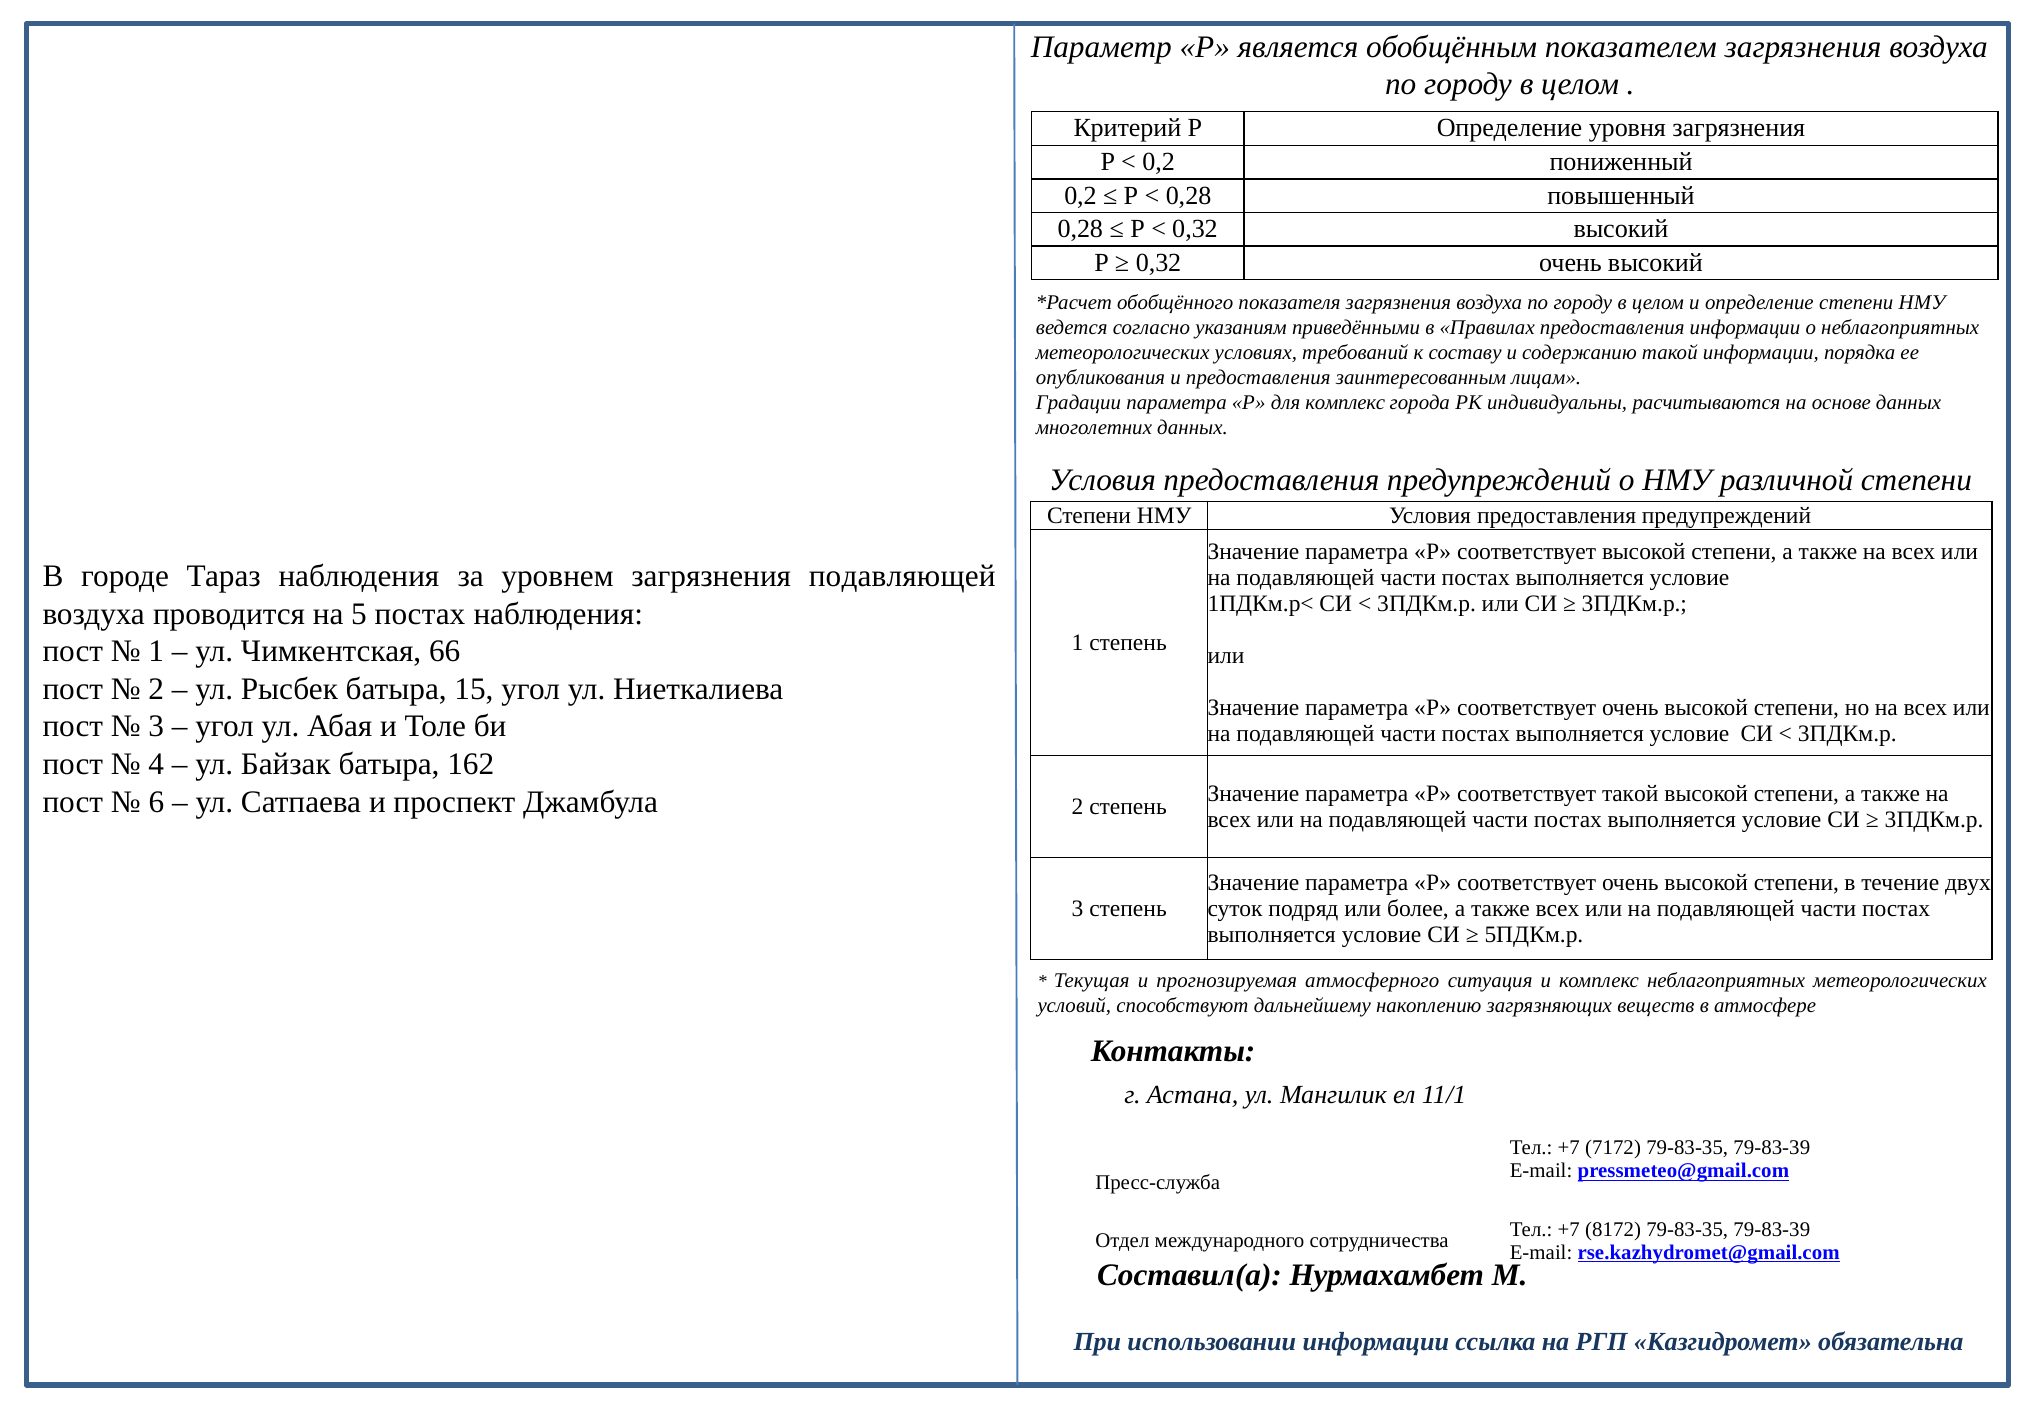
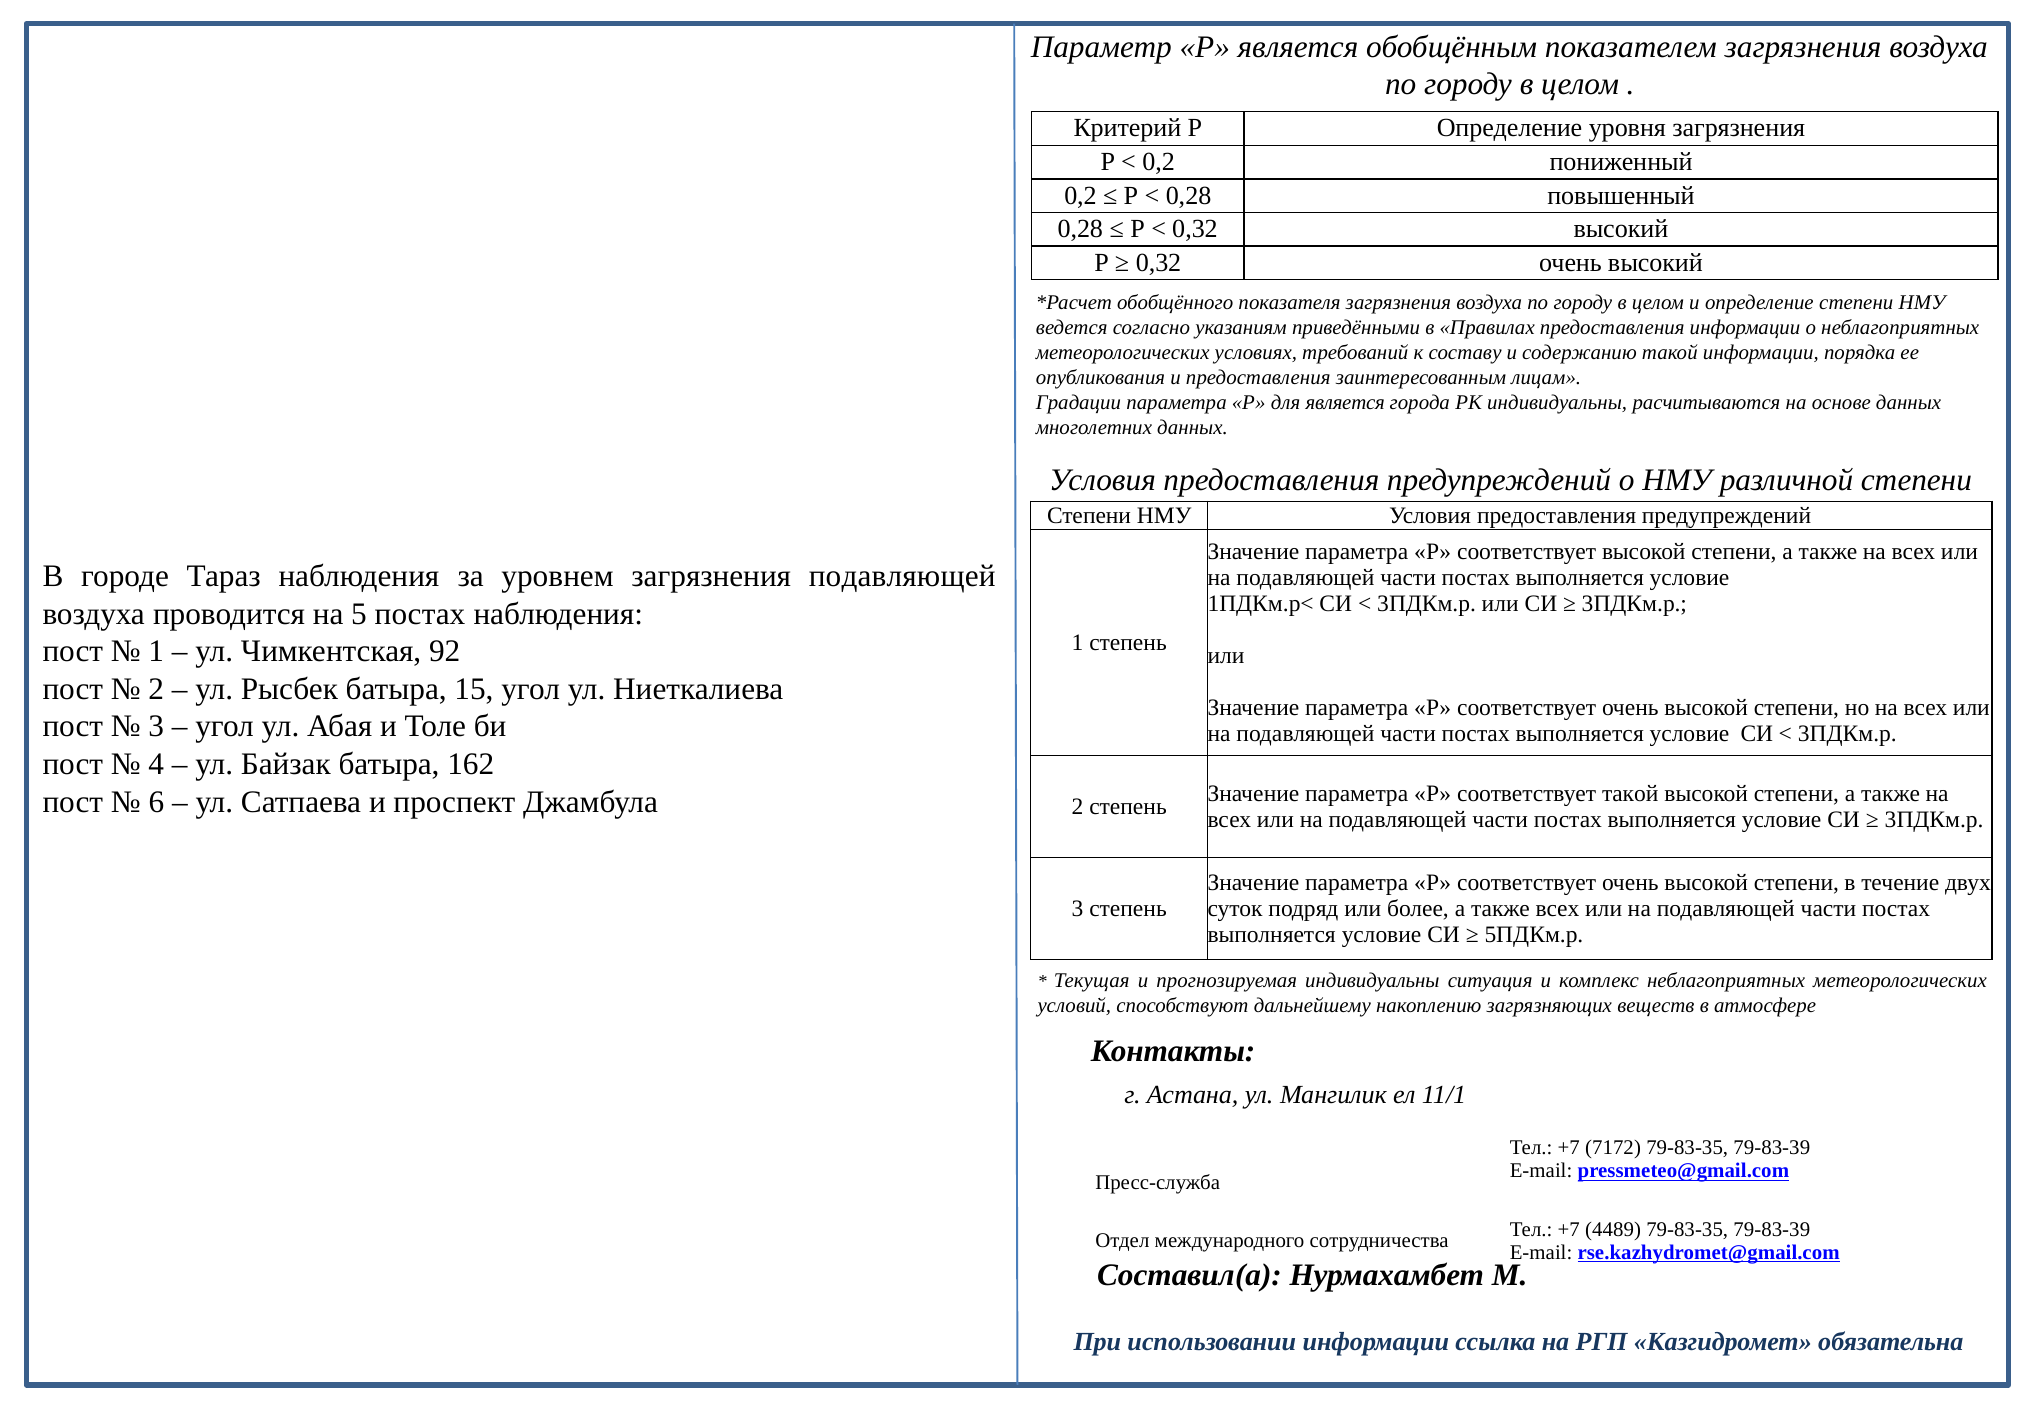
для комплекс: комплекс -> является
66: 66 -> 92
прогнозируемая атмосферного: атмосферного -> индивидуальны
8172: 8172 -> 4489
